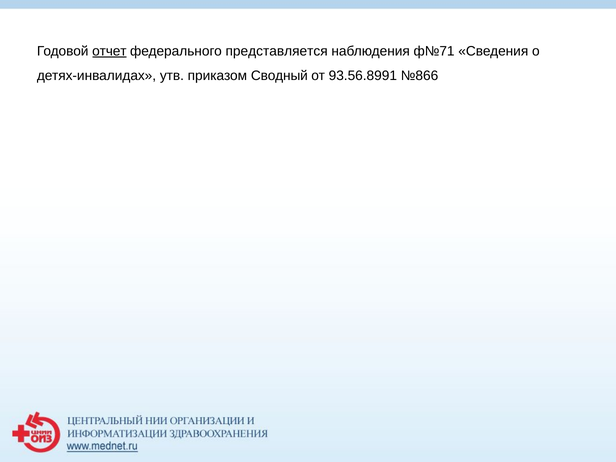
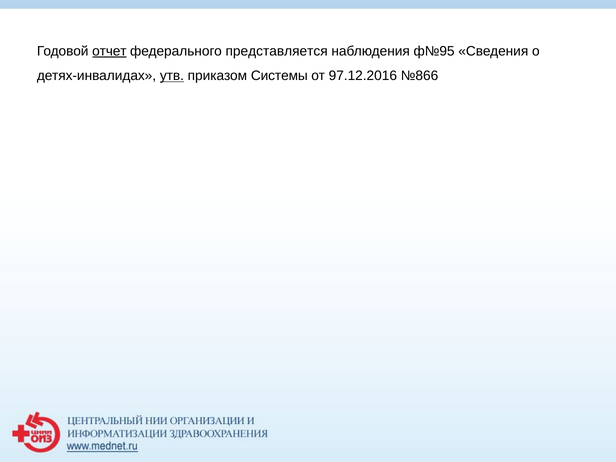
ф№71: ф№71 -> ф№95
утв underline: none -> present
Сводный: Сводный -> Системы
93.56.8991: 93.56.8991 -> 97.12.2016
